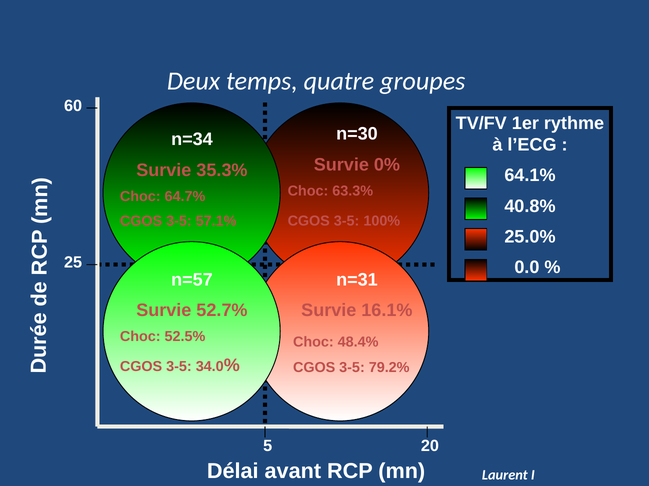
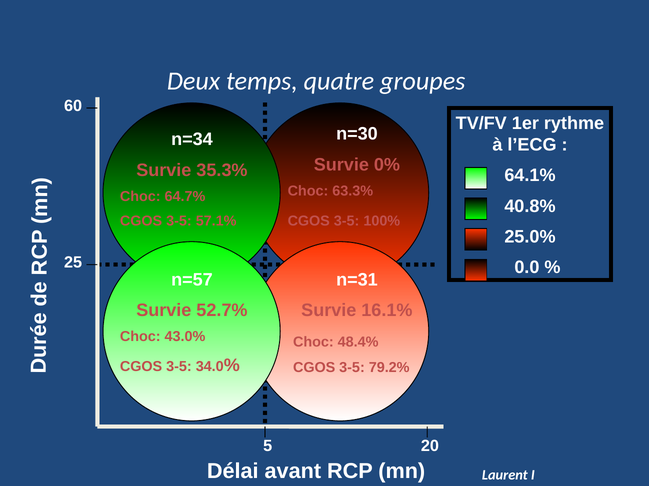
52.5%: 52.5% -> 43.0%
